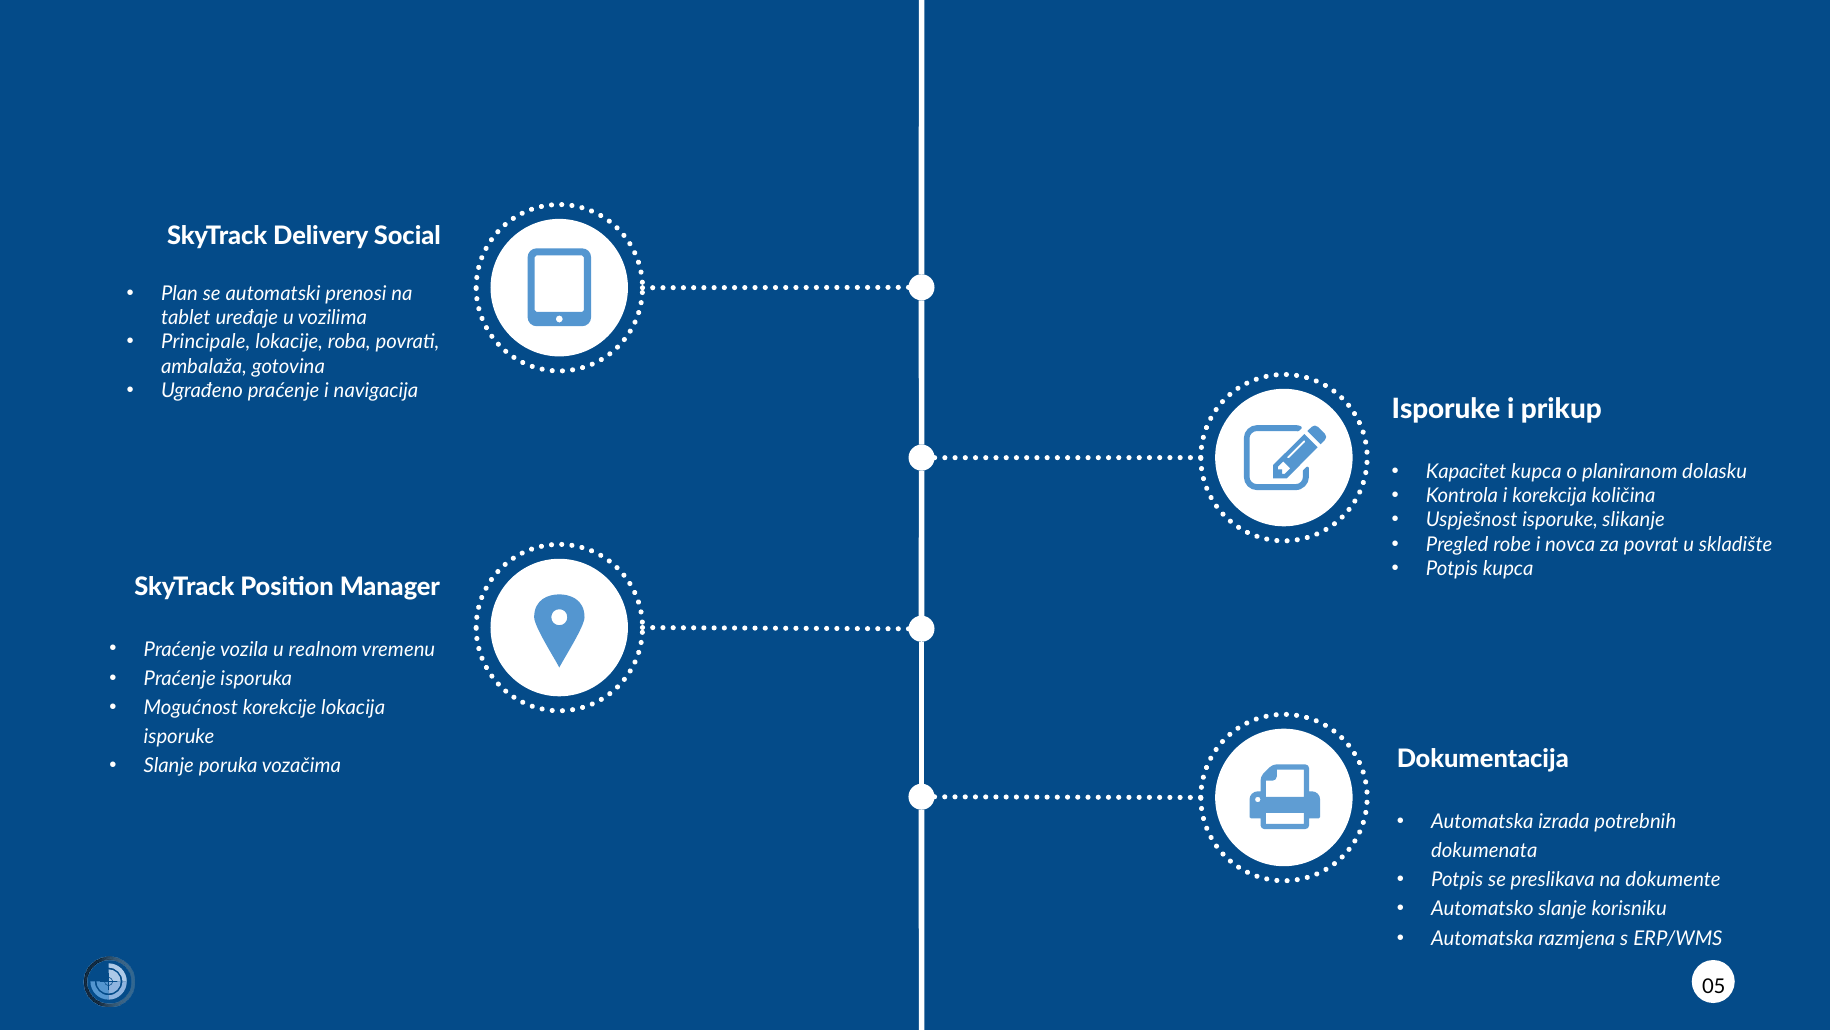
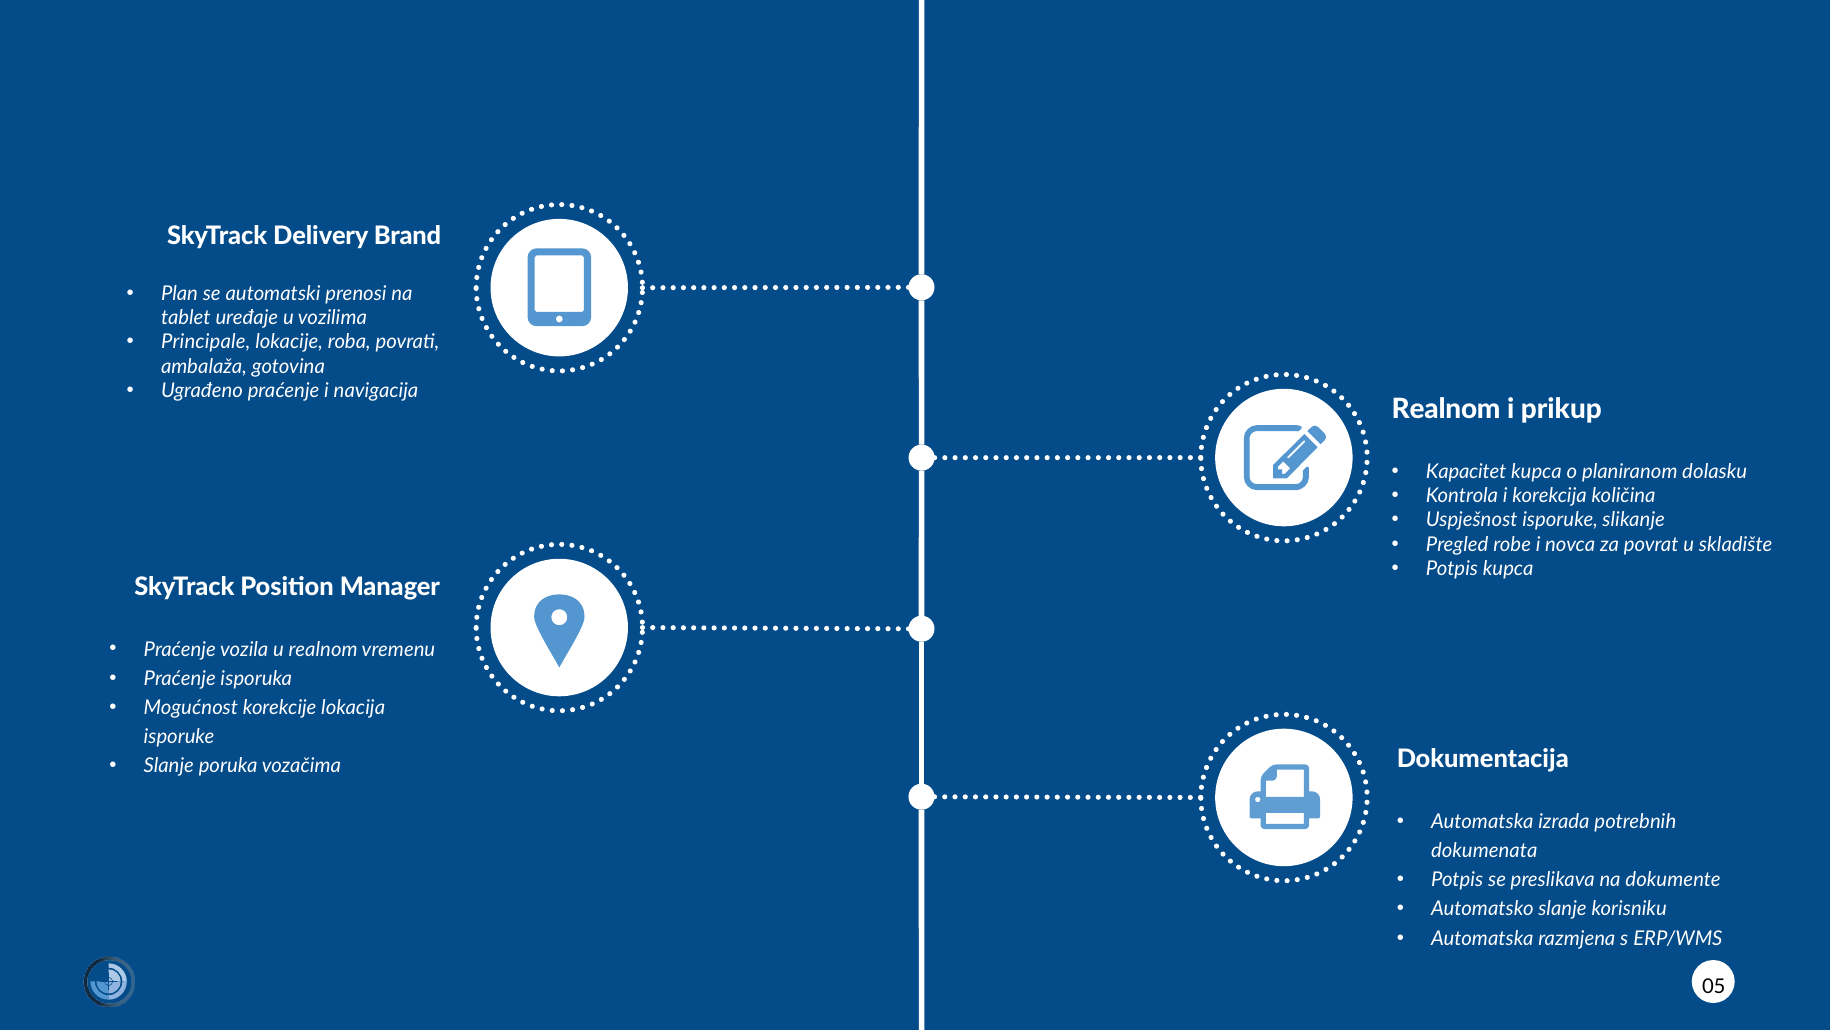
Social: Social -> Brand
Isporuke at (1446, 409): Isporuke -> Realnom
